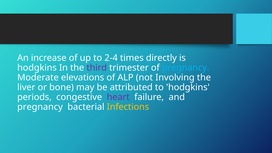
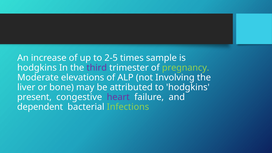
2-4: 2-4 -> 2-5
directly: directly -> sample
pregnancy at (186, 68) colour: light blue -> light green
periods: periods -> present
pregnancy at (40, 107): pregnancy -> dependent
Infections colour: yellow -> light green
